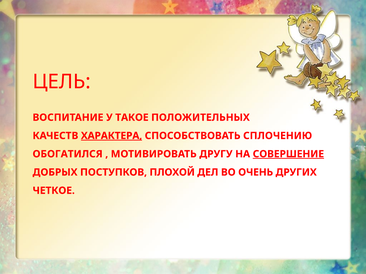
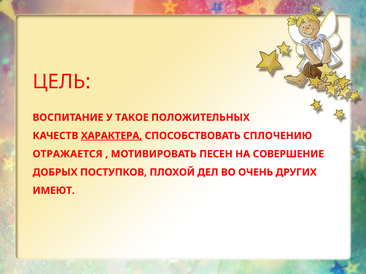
ОБОГАТИЛСЯ: ОБОГАТИЛСЯ -> ОТРАЖАЕТСЯ
ДРУГУ: ДРУГУ -> ПЕСЕН
СОВЕРШЕНИЕ underline: present -> none
ЧЕТКОЕ: ЧЕТКОЕ -> ИМЕЮТ
